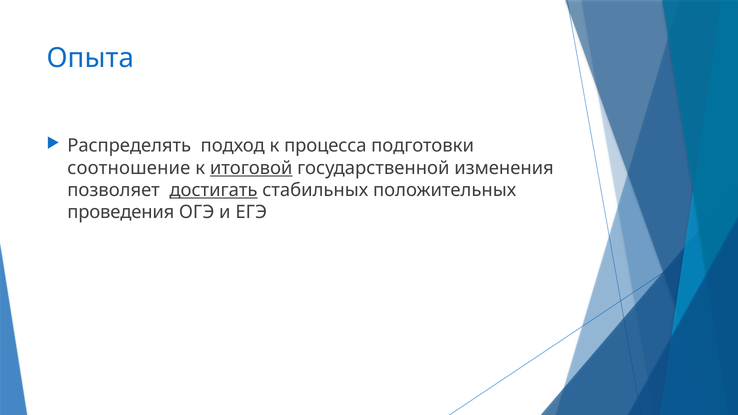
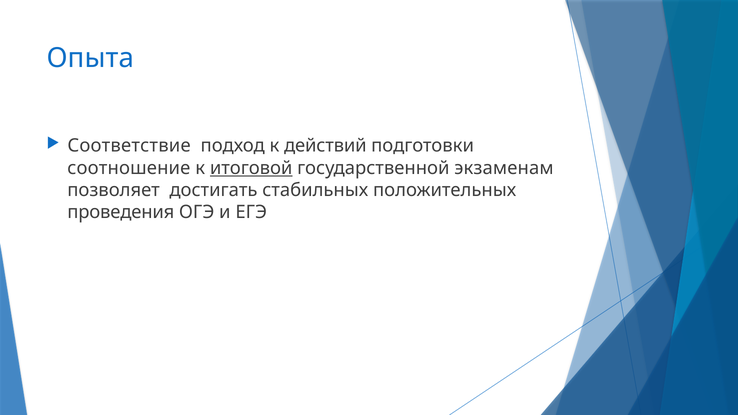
Распределять: Распределять -> Соответствие
процесса: процесса -> действий
изменения: изменения -> экзаменам
достигать underline: present -> none
